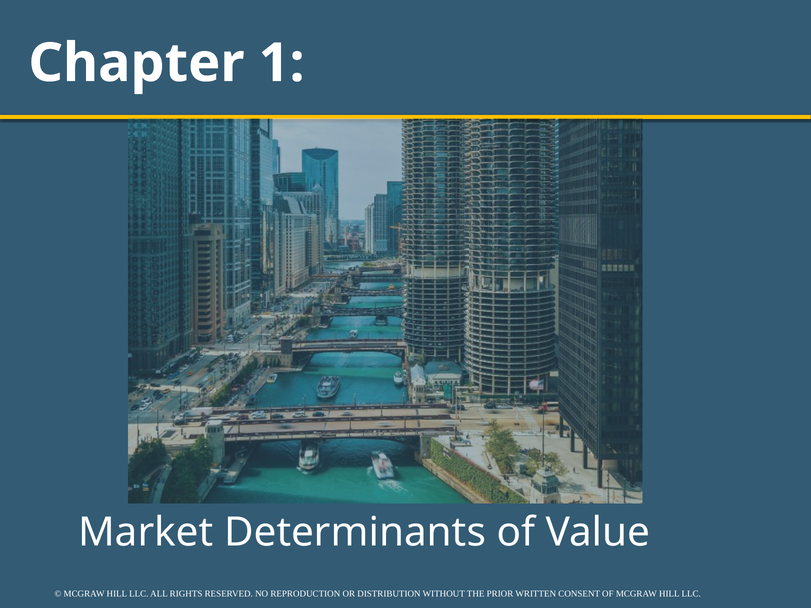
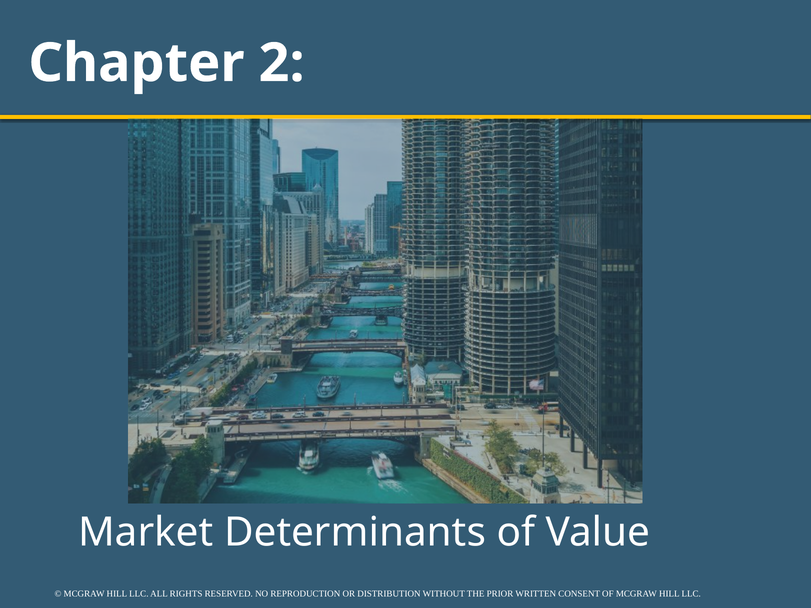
1: 1 -> 2
